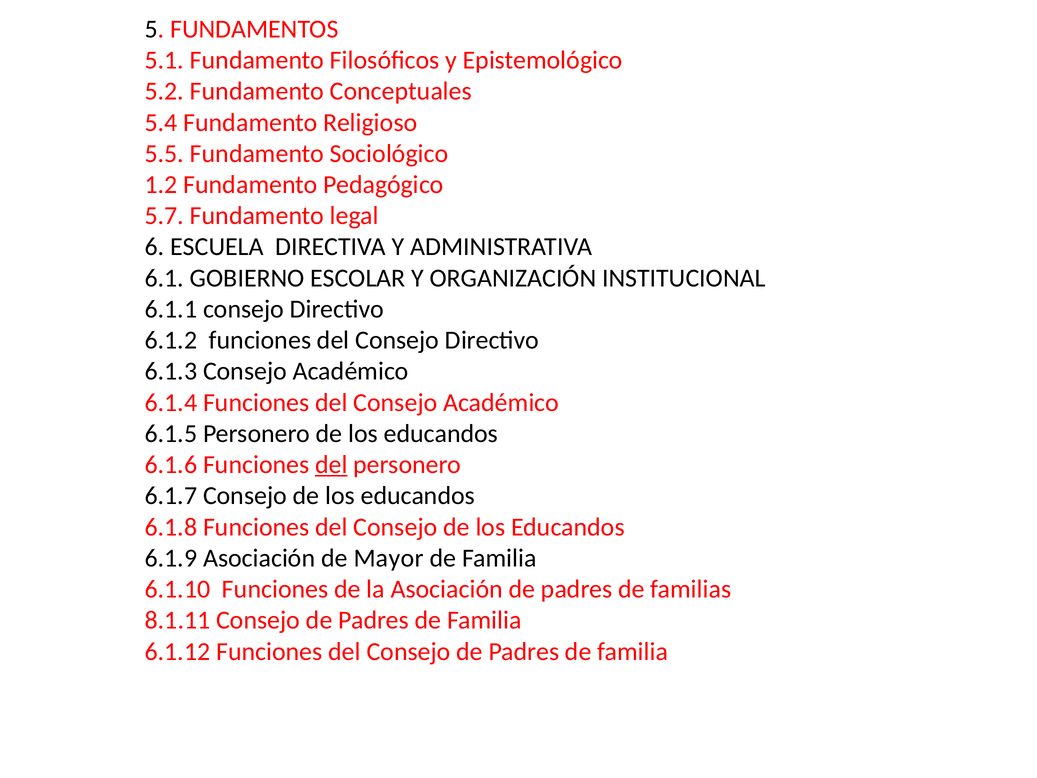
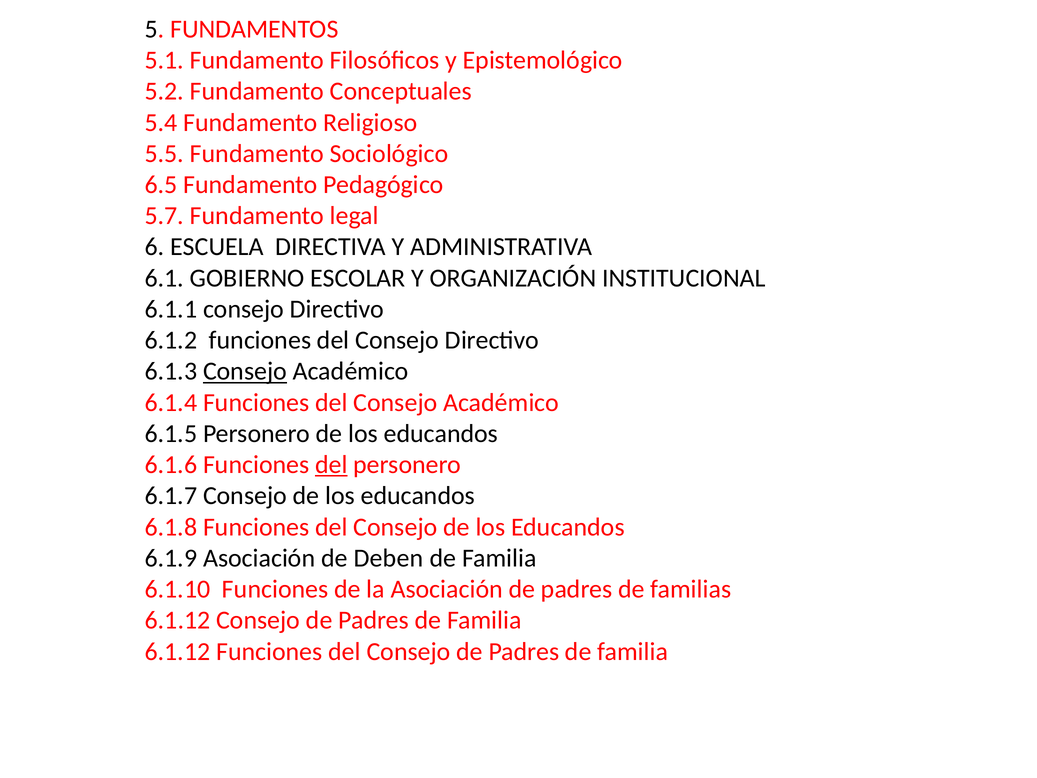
1.2: 1.2 -> 6.5
Consejo at (245, 371) underline: none -> present
Mayor: Mayor -> Deben
8.1.11 at (178, 620): 8.1.11 -> 6.1.12
